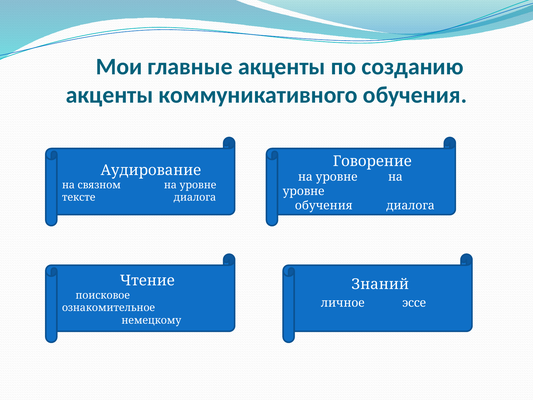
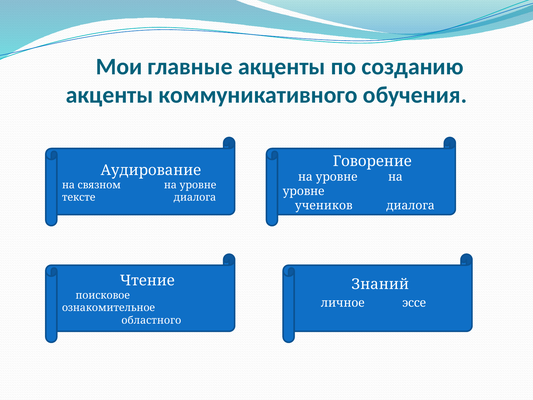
обучения at (324, 205): обучения -> учеников
немецкому: немецкому -> областного
